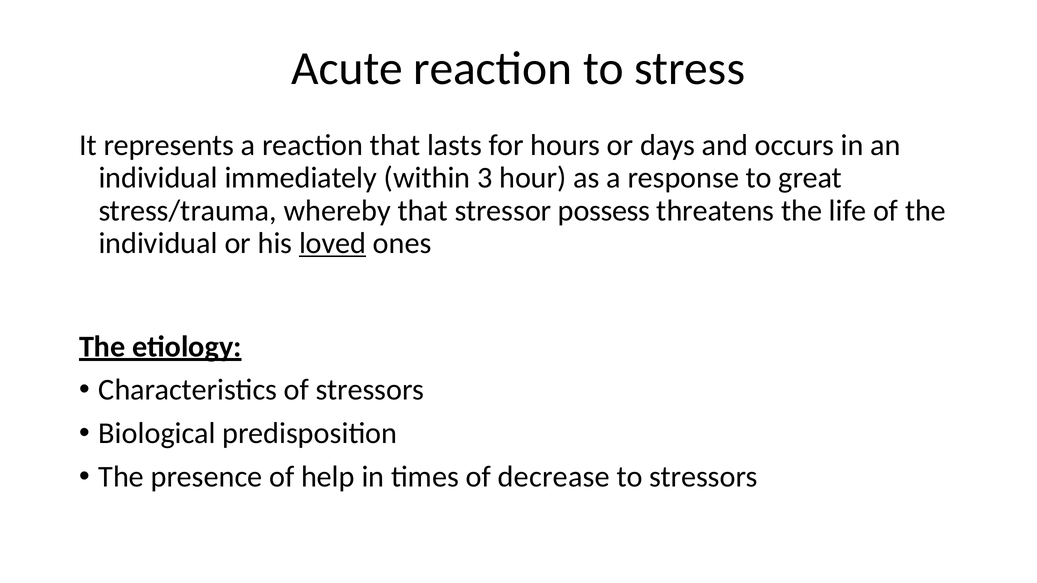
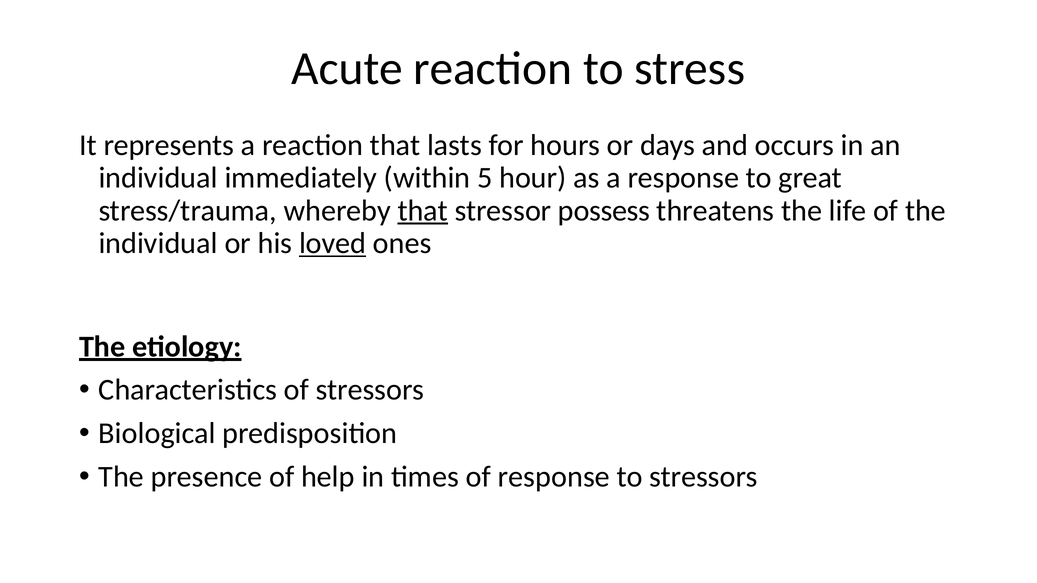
3: 3 -> 5
that at (423, 211) underline: none -> present
of decrease: decrease -> response
